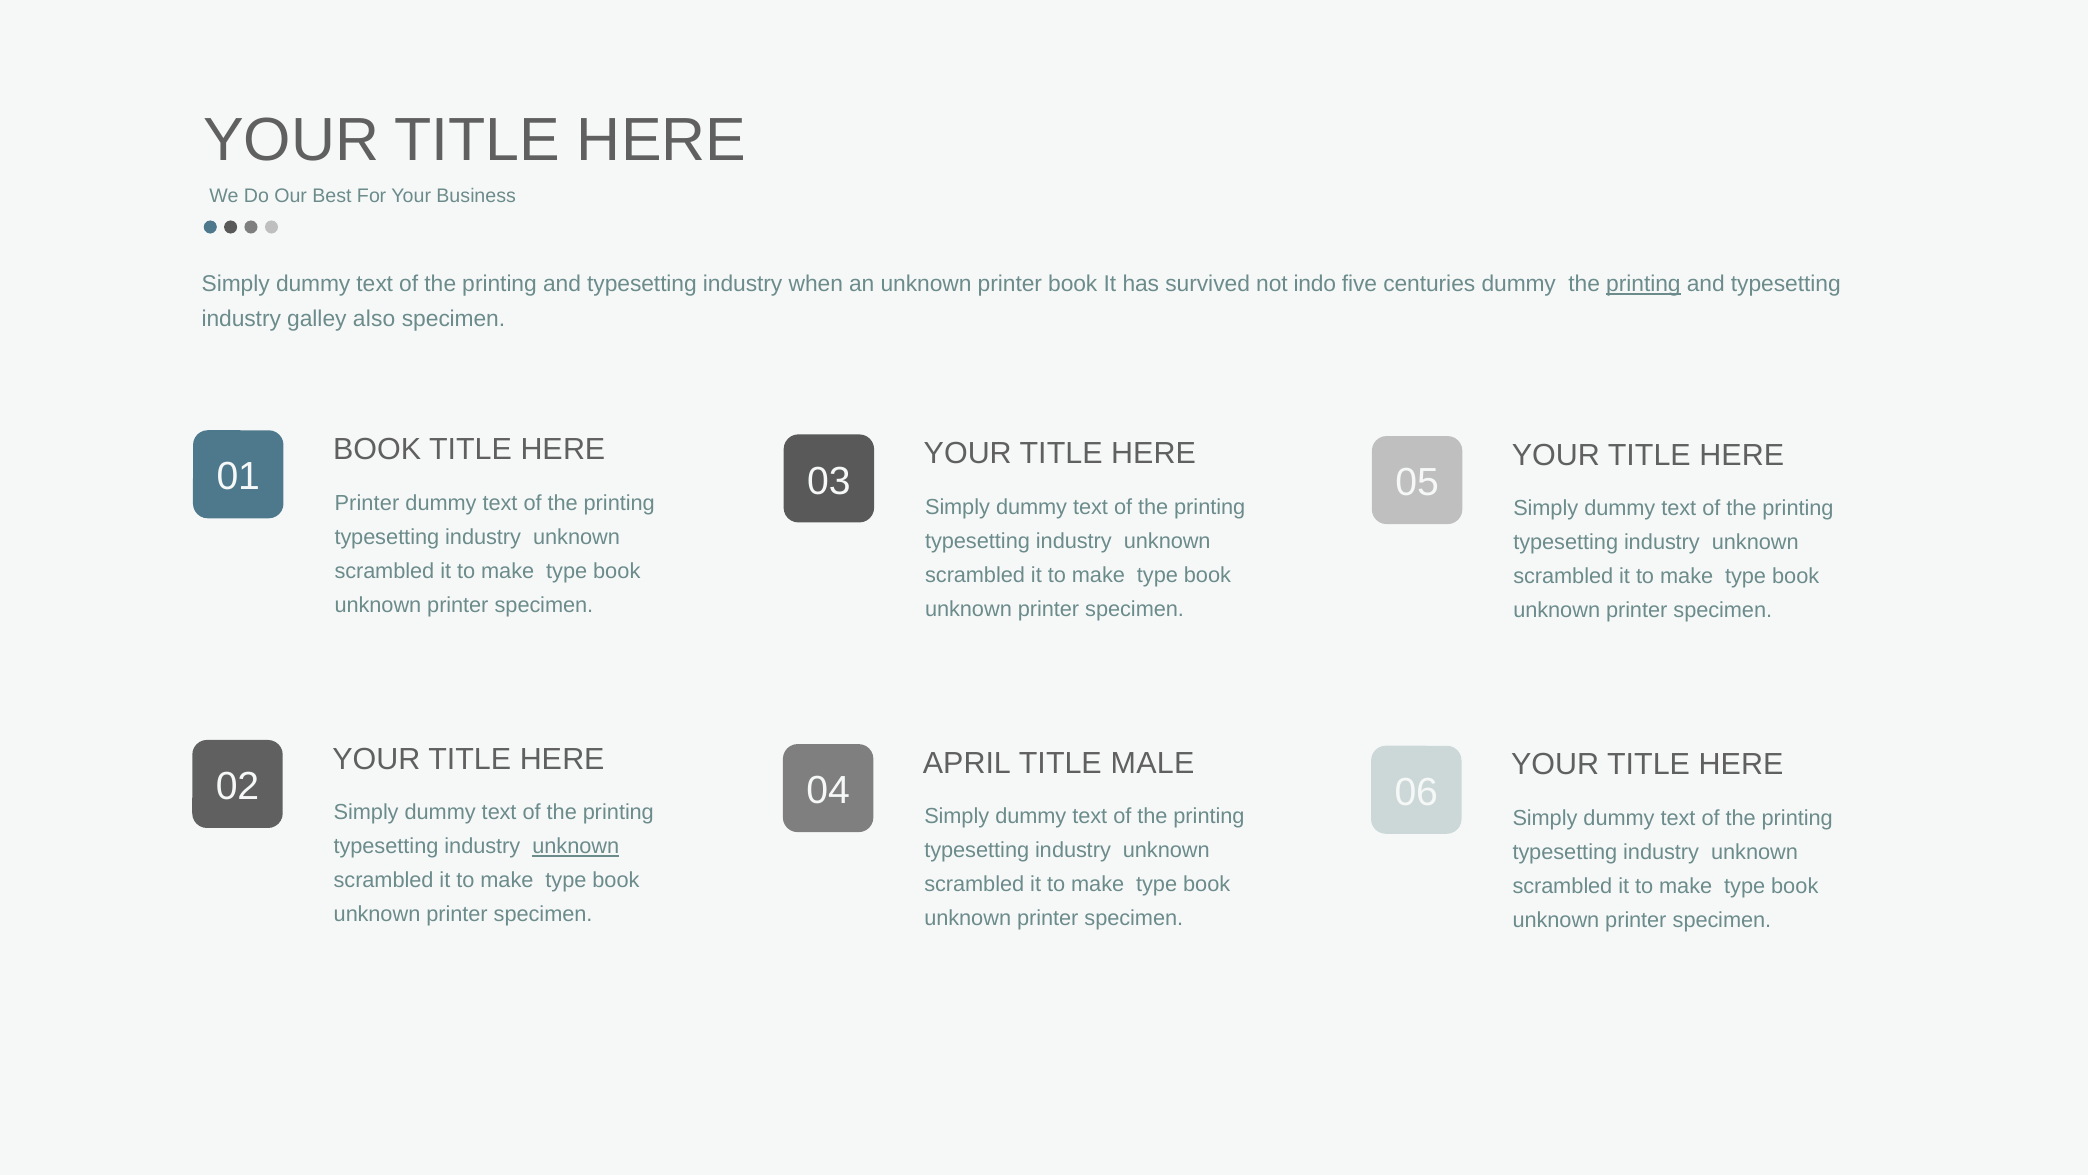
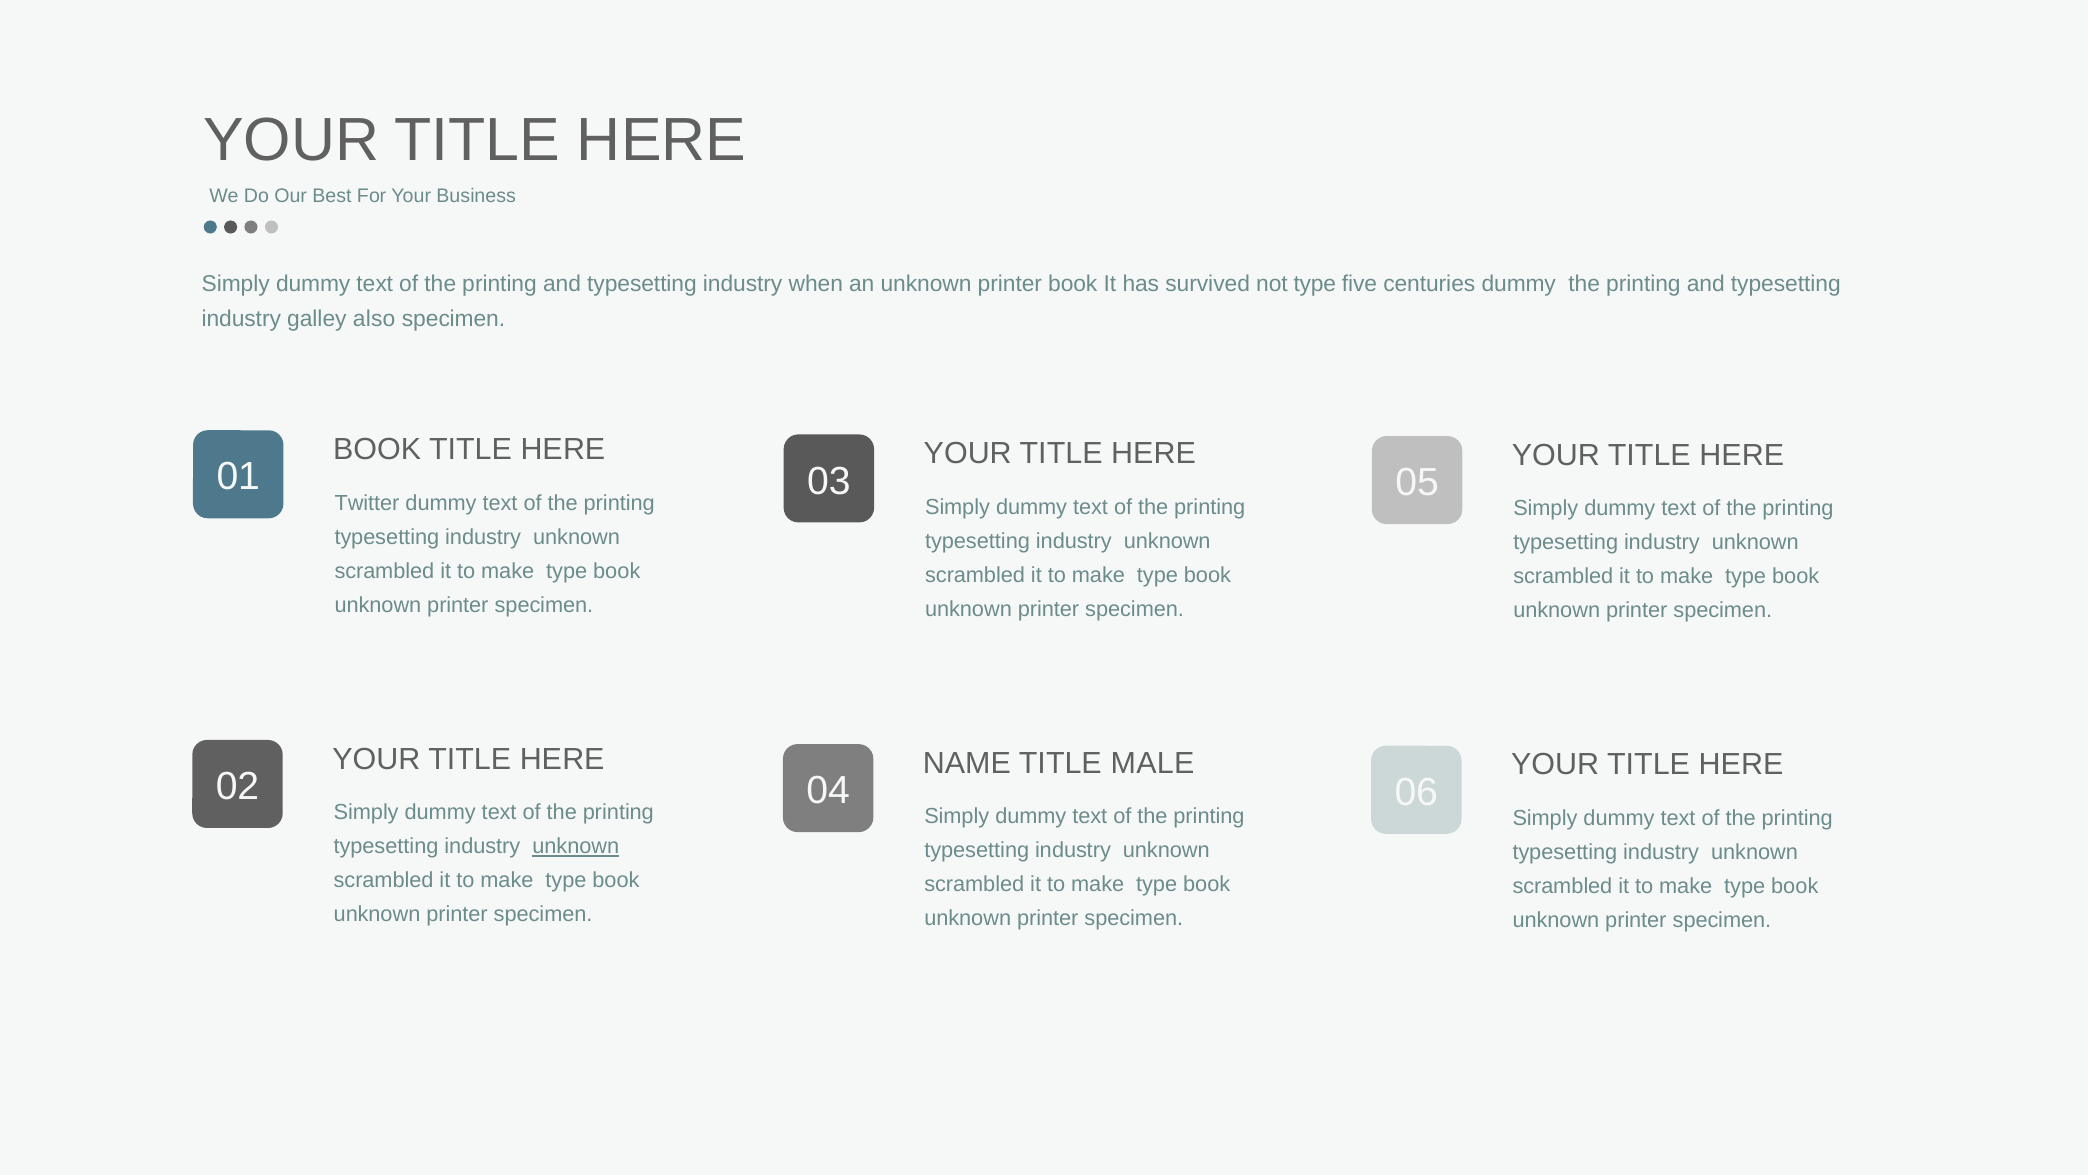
not indo: indo -> type
printing at (1643, 284) underline: present -> none
Printer at (367, 503): Printer -> Twitter
APRIL: APRIL -> NAME
